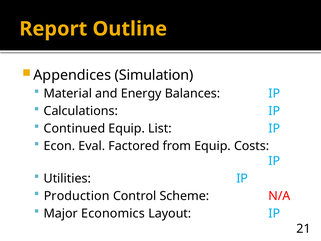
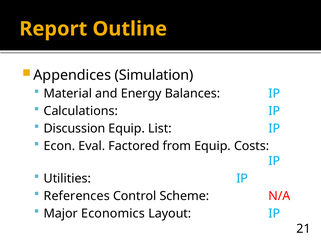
Continued: Continued -> Discussion
Production: Production -> References
